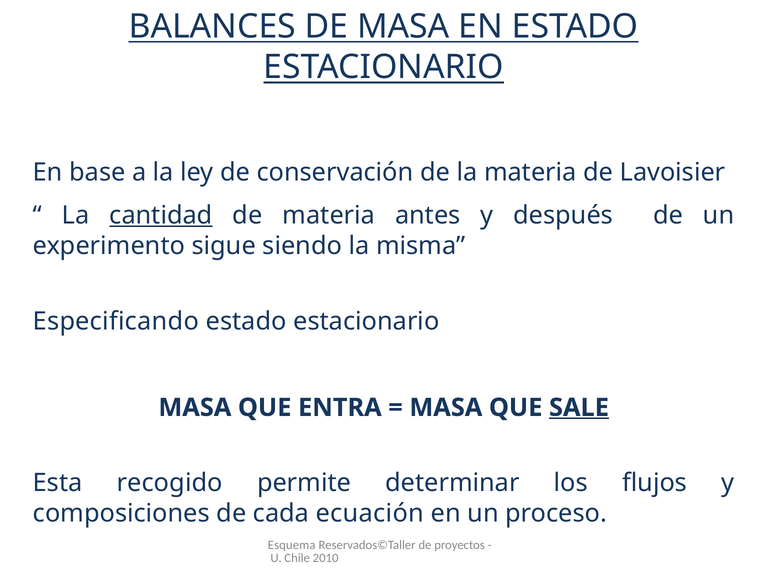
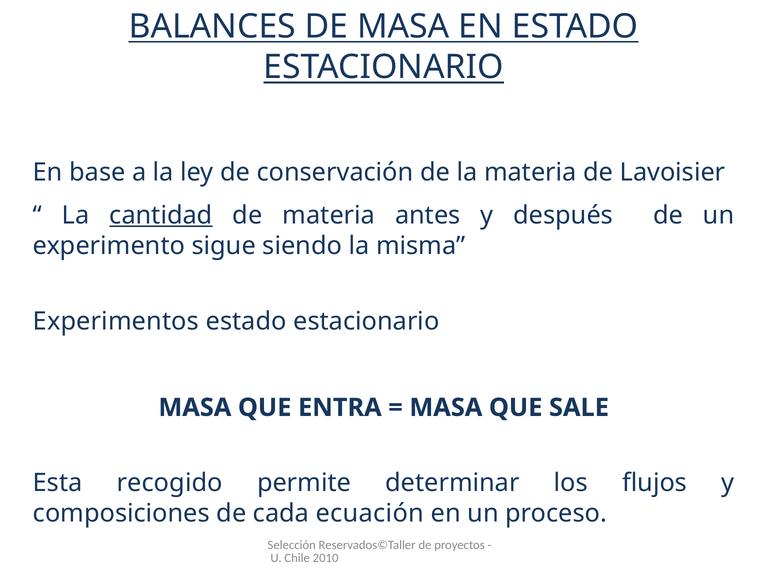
Especificando: Especificando -> Experimentos
SALE underline: present -> none
Esquema: Esquema -> Selección
